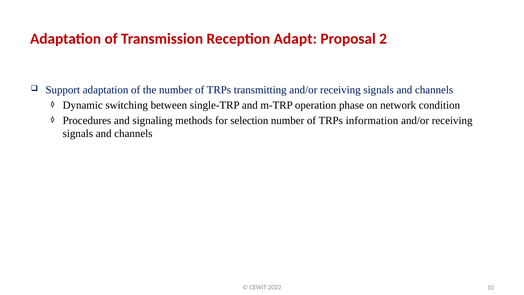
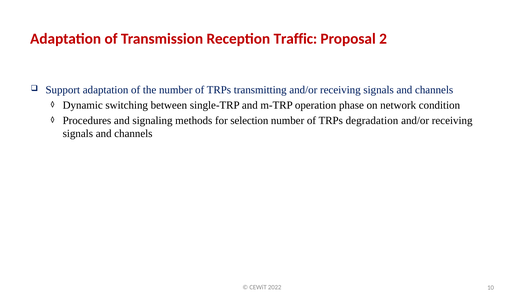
Adapt: Adapt -> Traffic
information: information -> degradation
